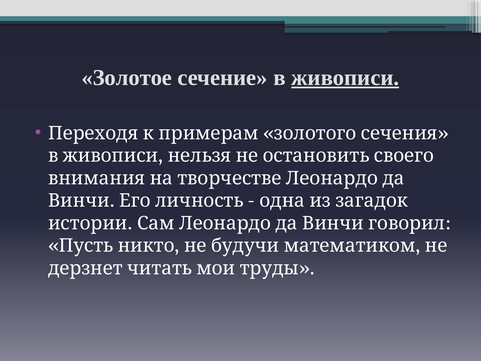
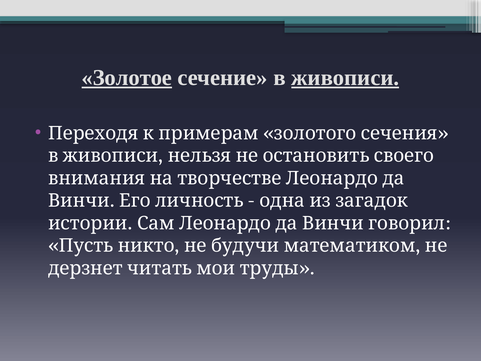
Золотое underline: none -> present
